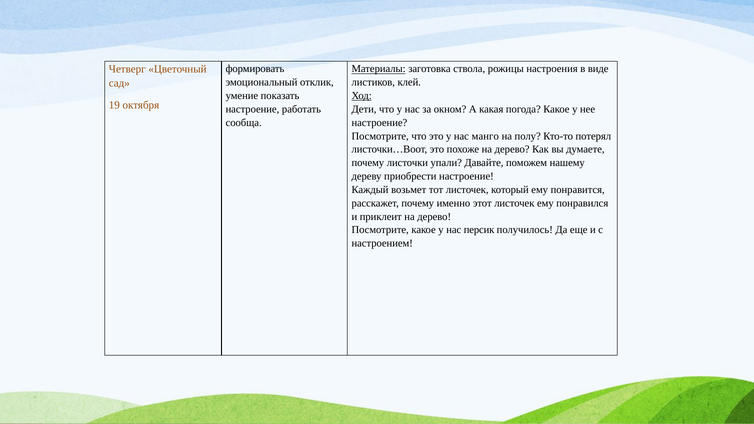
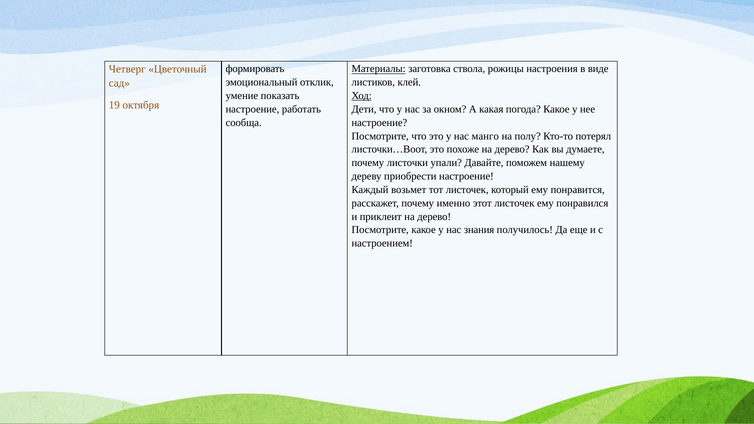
персик: персик -> знания
